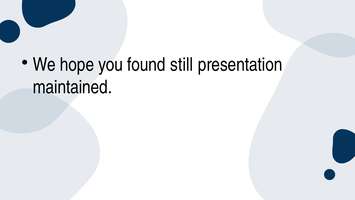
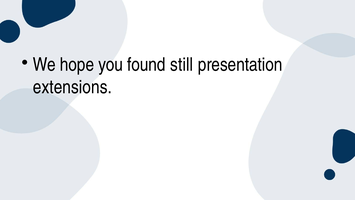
maintained: maintained -> extensions
